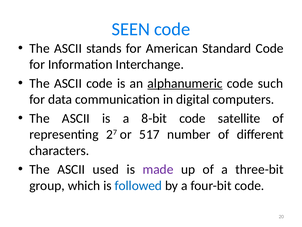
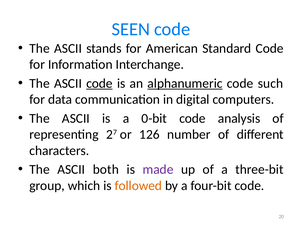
code at (99, 83) underline: none -> present
8-bit: 8-bit -> 0-bit
satellite: satellite -> analysis
517: 517 -> 126
used: used -> both
followed colour: blue -> orange
